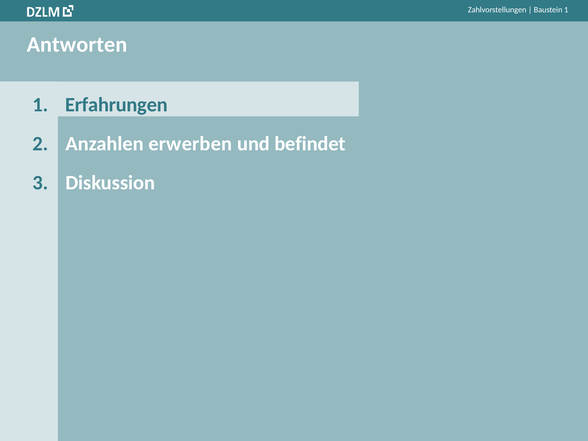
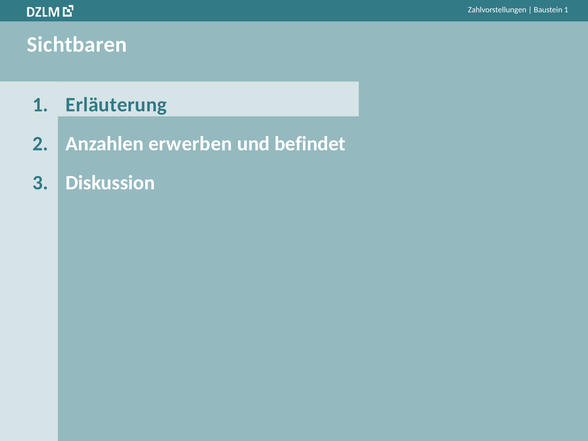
Antworten: Antworten -> Sichtbaren
Erfahrungen: Erfahrungen -> Erläuterung
